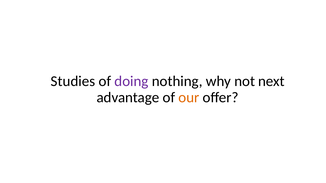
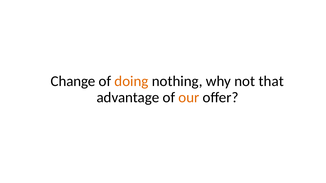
Studies: Studies -> Change
doing colour: purple -> orange
next: next -> that
